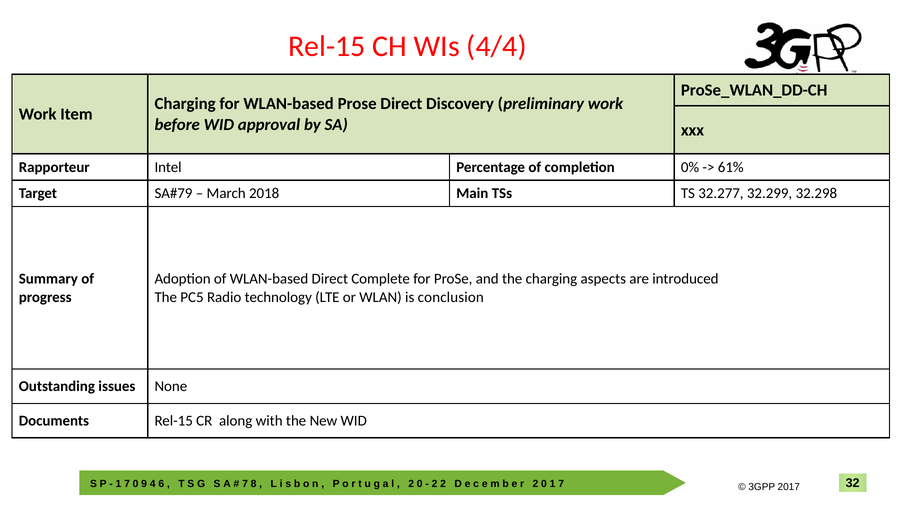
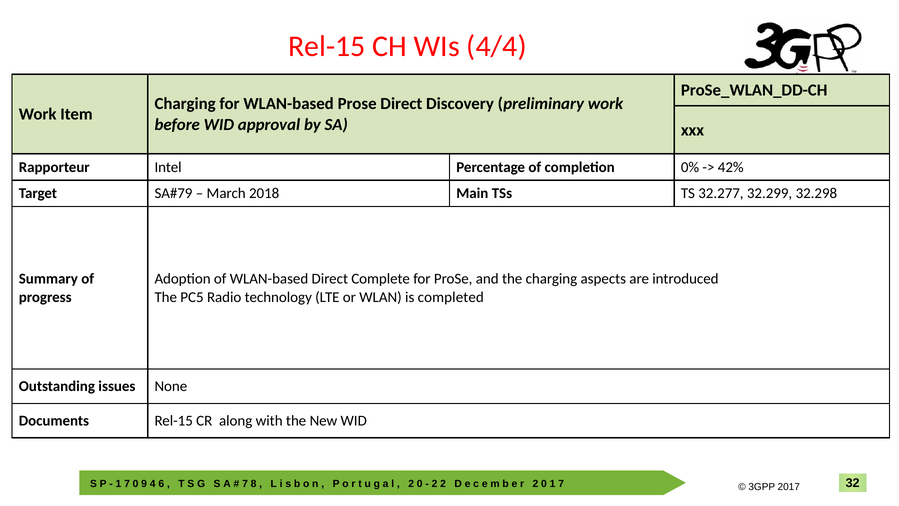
61%: 61% -> 42%
conclusion: conclusion -> completed
